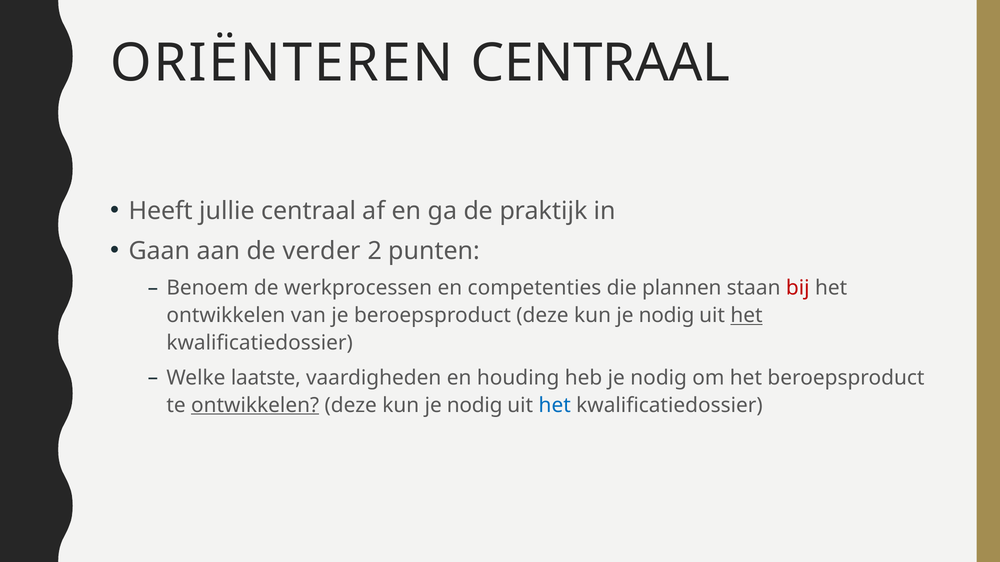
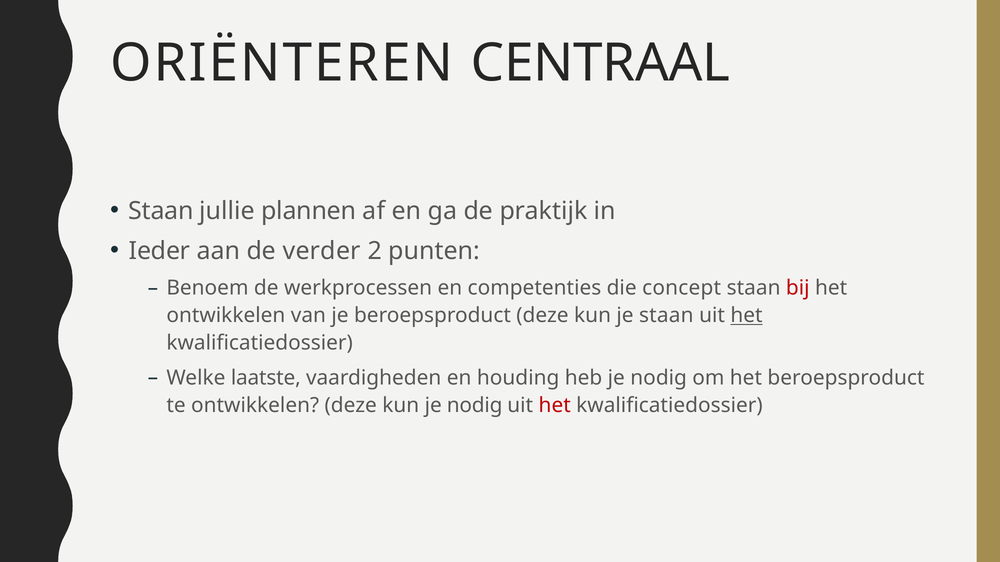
Heeft at (161, 211): Heeft -> Staan
jullie centraal: centraal -> plannen
Gaan: Gaan -> Ieder
plannen: plannen -> concept
nodig at (666, 316): nodig -> staan
ontwikkelen at (255, 405) underline: present -> none
het at (555, 405) colour: blue -> red
